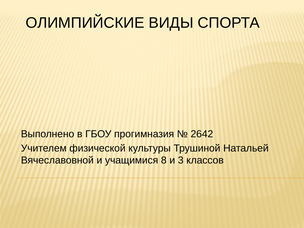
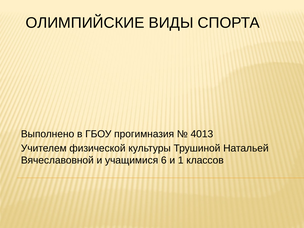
2642: 2642 -> 4013
8: 8 -> 6
3: 3 -> 1
